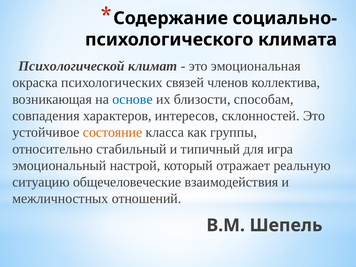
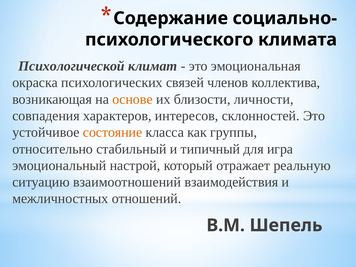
основе colour: blue -> orange
способам: способам -> личности
общечеловеческие: общечеловеческие -> взаимоотношений
